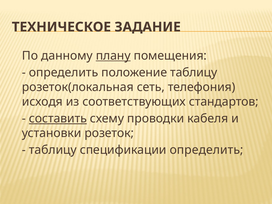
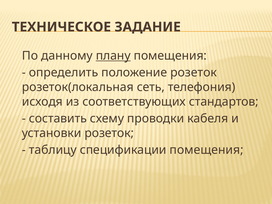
положение таблицу: таблицу -> розеток
составить underline: present -> none
спецификации определить: определить -> помещения
